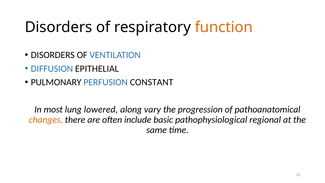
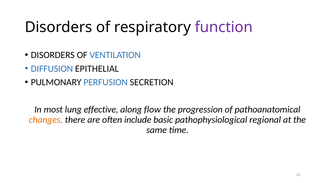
function colour: orange -> purple
CONSTANT: CONSTANT -> SECRETION
lowered: lowered -> effective
vary: vary -> flow
